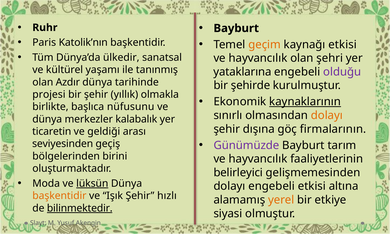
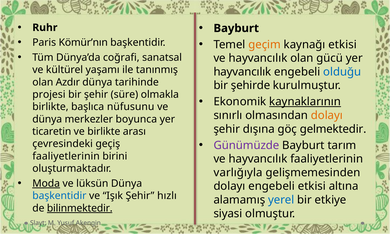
Katolik’nın: Katolik’nın -> Kömür’nın
ülkedir: ülkedir -> coğrafi
şehri: şehri -> gücü
yataklarına at (242, 72): yataklarına -> hayvancılık
olduğu colour: purple -> blue
yıllık: yıllık -> süre
kalabalık: kalabalık -> boyunca
firmalarının: firmalarının -> gelmektedir
ve geldiği: geldiği -> birlikte
seviyesinden: seviyesinden -> çevresindeki
bölgelerinden at (66, 156): bölgelerinden -> faaliyetlerinin
belirleyici: belirleyici -> varlığıyla
Moda underline: none -> present
lüksün underline: present -> none
başkentidir at (59, 196) colour: orange -> blue
yerel colour: orange -> blue
